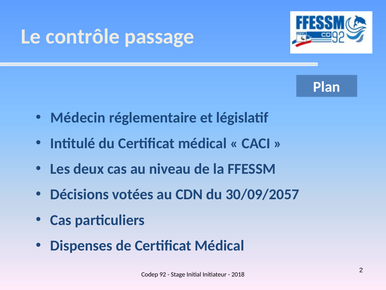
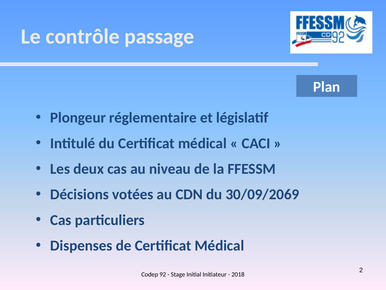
Médecin: Médecin -> Plongeur
30/09/2057: 30/09/2057 -> 30/09/2069
